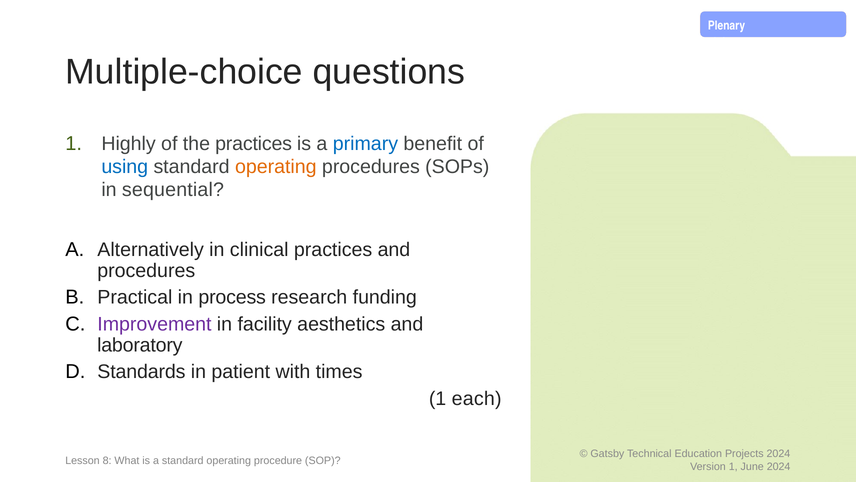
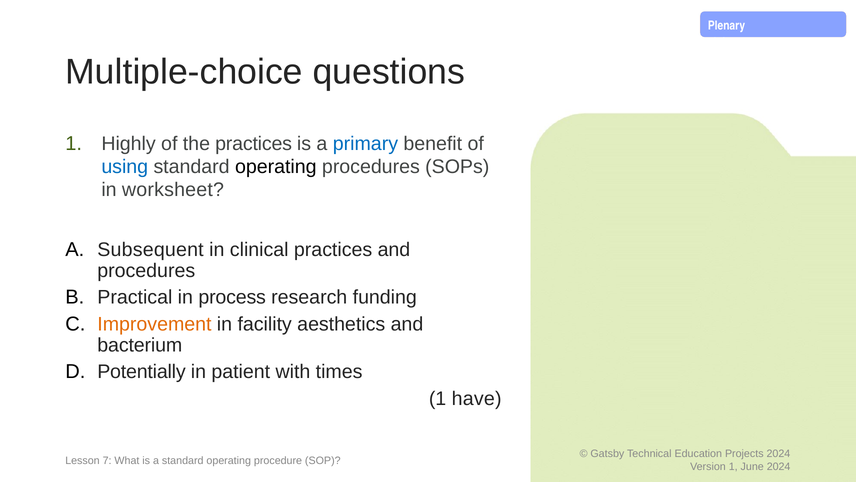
operating at (276, 167) colour: orange -> black
sequential: sequential -> worksheet
Alternatively: Alternatively -> Subsequent
Improvement colour: purple -> orange
laboratory: laboratory -> bacterium
Standards: Standards -> Potentially
each: each -> have
8: 8 -> 7
